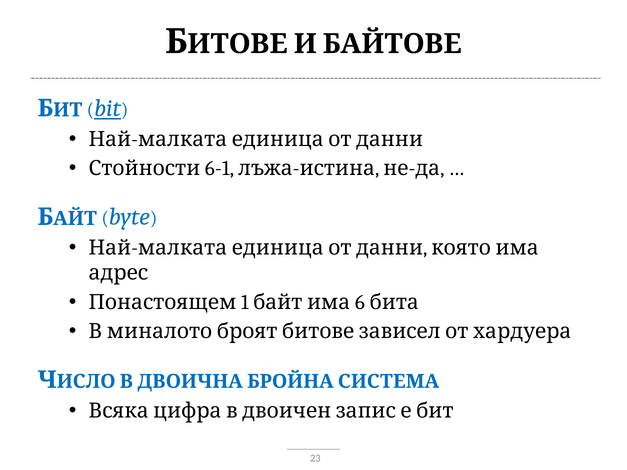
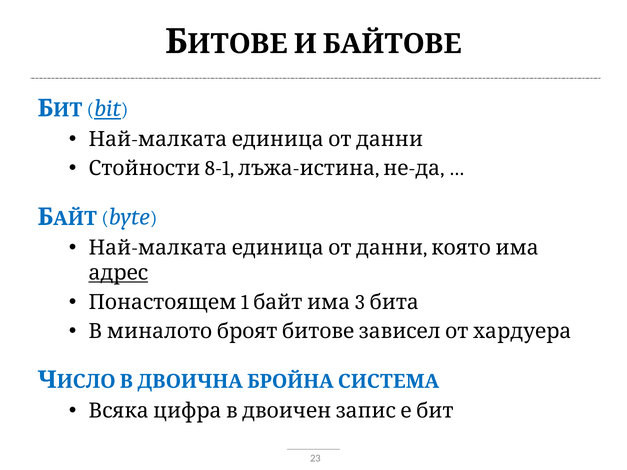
6-1: 6-1 -> 8-1
адрес underline: none -> present
6: 6 -> 3
